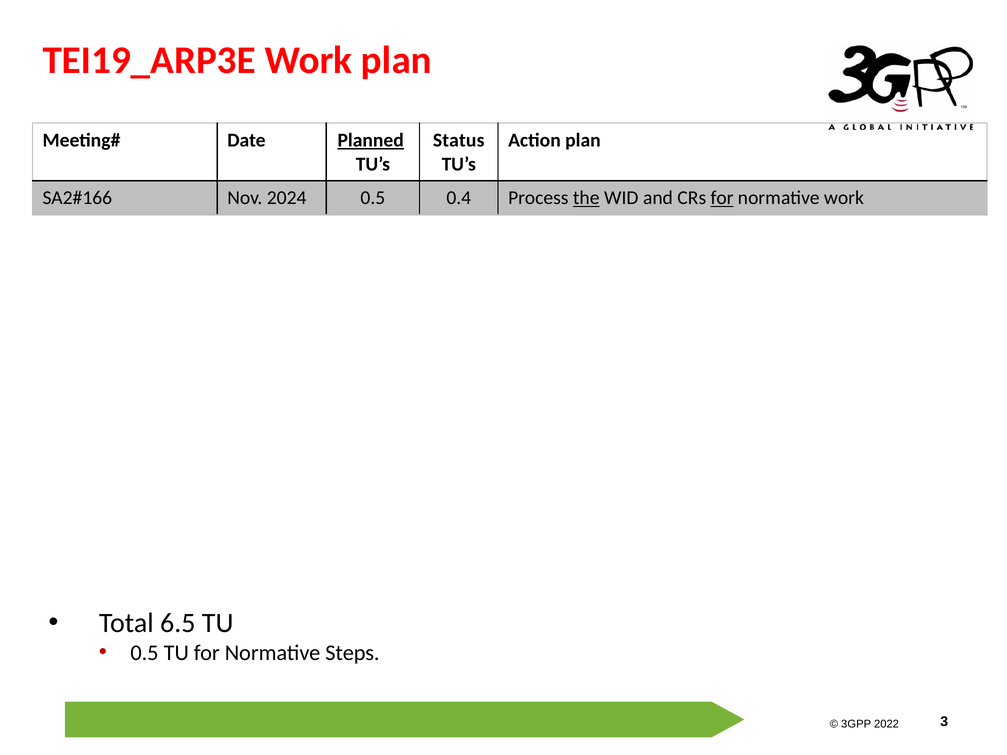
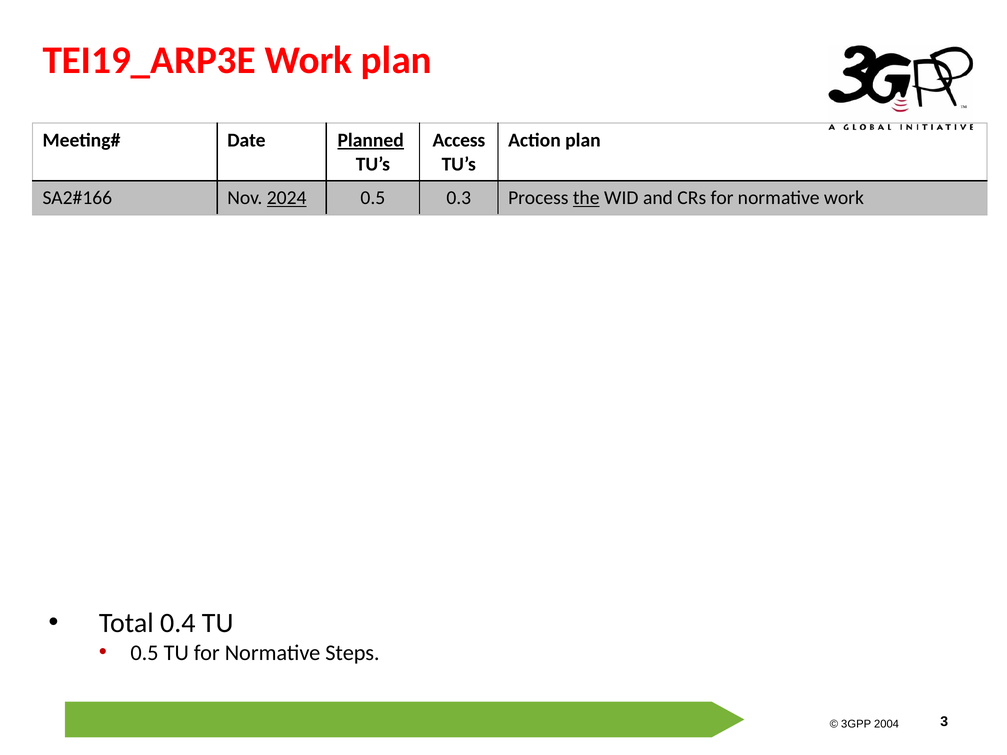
Status: Status -> Access
2024 underline: none -> present
0.4: 0.4 -> 0.3
for at (722, 198) underline: present -> none
6.5: 6.5 -> 0.4
2022: 2022 -> 2004
